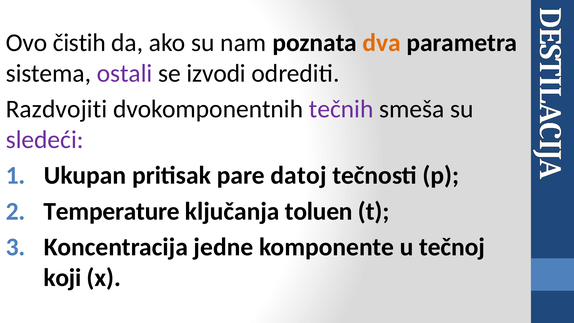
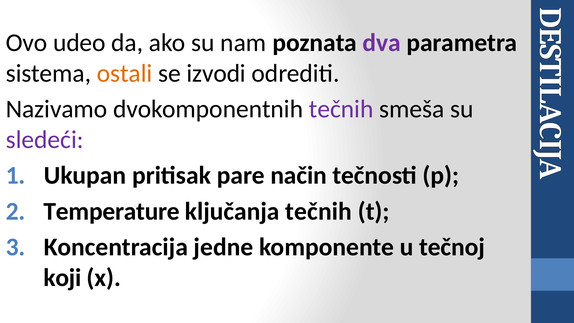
čistih: čistih -> udeo
dva colour: orange -> purple
ostali colour: purple -> orange
Razdvojiti: Razdvojiti -> Nazivamo
datoj: datoj -> način
ključanja toluen: toluen -> tečnih
